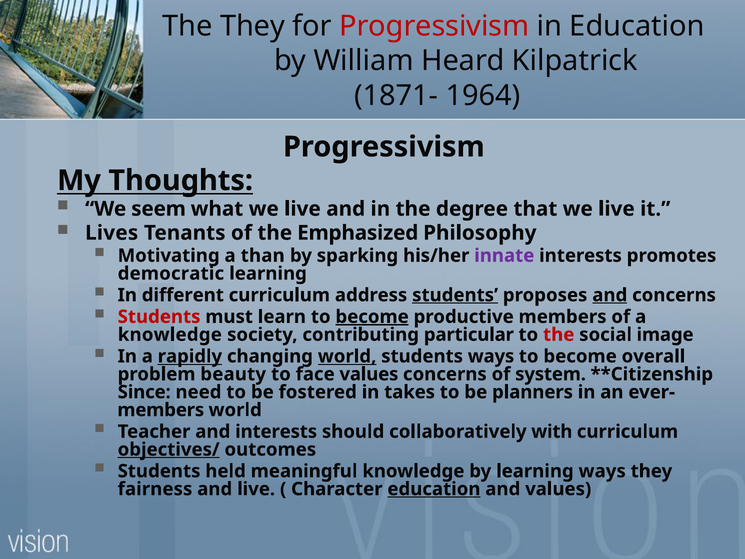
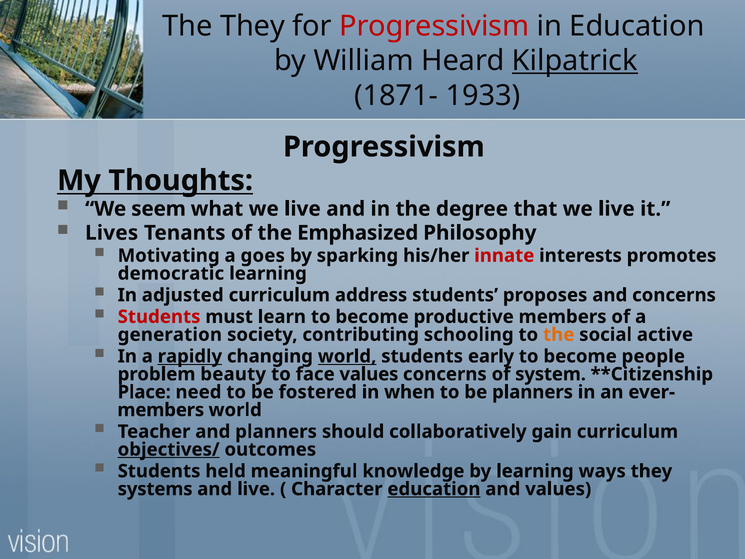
Kilpatrick underline: none -> present
1964: 1964 -> 1933
than: than -> goes
innate colour: purple -> red
different: different -> adjusted
students at (455, 295) underline: present -> none
and at (610, 295) underline: present -> none
become at (372, 317) underline: present -> none
knowledge at (170, 335): knowledge -> generation
particular: particular -> schooling
the at (559, 335) colour: red -> orange
image: image -> active
students ways: ways -> early
overall: overall -> people
Since: Since -> Place
takes: takes -> when
and interests: interests -> planners
with: with -> gain
fairness: fairness -> systems
